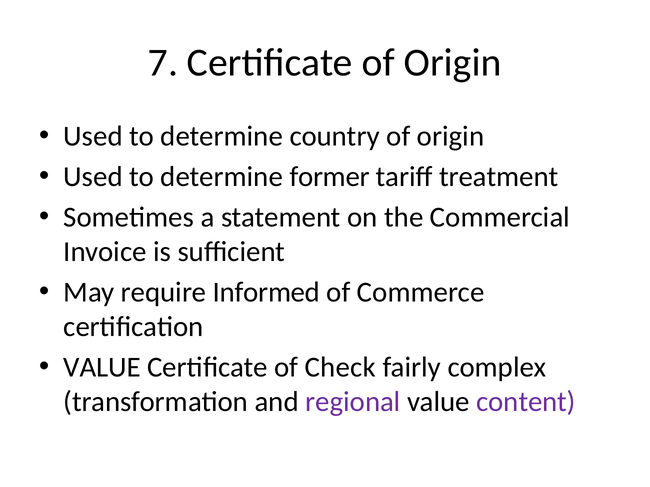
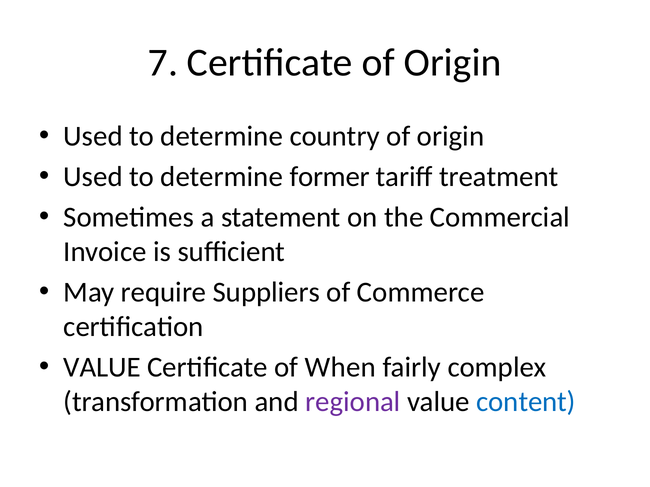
Informed: Informed -> Suppliers
Check: Check -> When
content colour: purple -> blue
